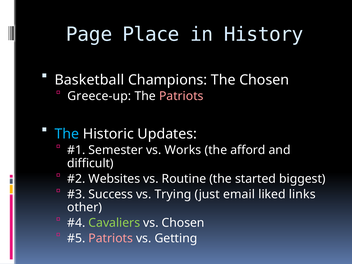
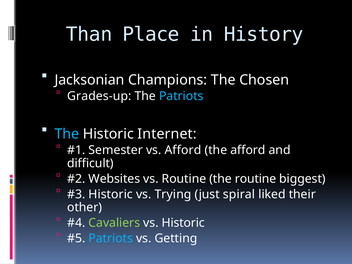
Page: Page -> Than
Basketball: Basketball -> Jacksonian
Greece-up: Greece-up -> Grades-up
Patriots at (181, 96) colour: pink -> light blue
Updates: Updates -> Internet
vs Works: Works -> Afford
the started: started -> routine
Success at (111, 194): Success -> Historic
email: email -> spiral
links: links -> their
vs Chosen: Chosen -> Historic
Patriots at (111, 238) colour: pink -> light blue
